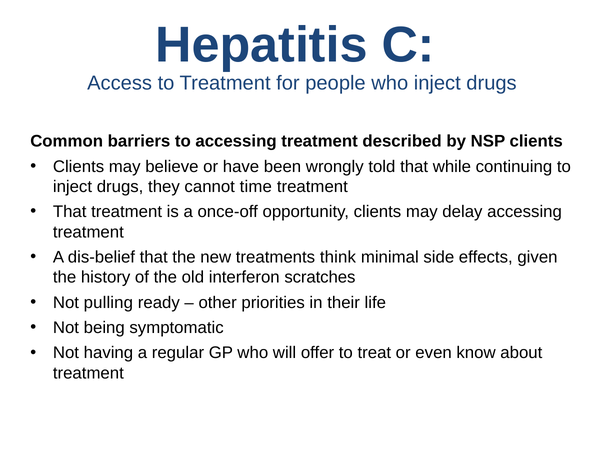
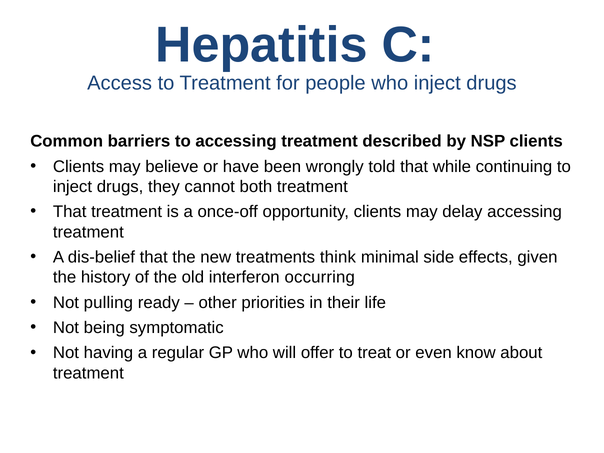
time: time -> both
scratches: scratches -> occurring
